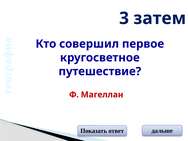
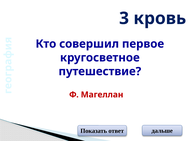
затем: затем -> кровь
